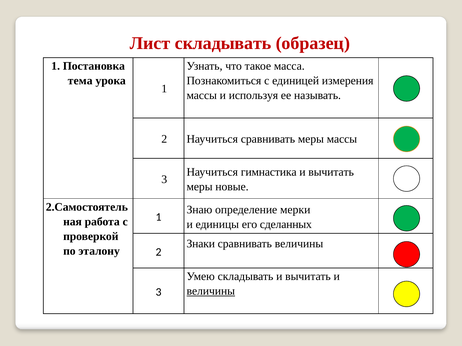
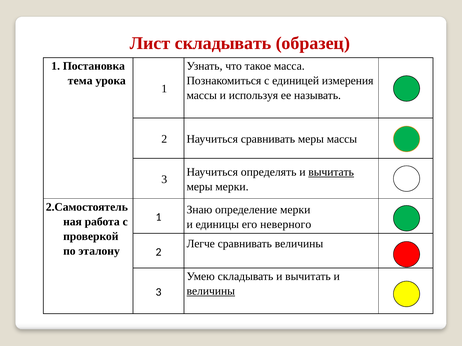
гимнастика: гимнастика -> определять
вычитать at (331, 172) underline: none -> present
меры новые: новые -> мерки
сделанных: сделанных -> неверного
Знаки: Знаки -> Легче
